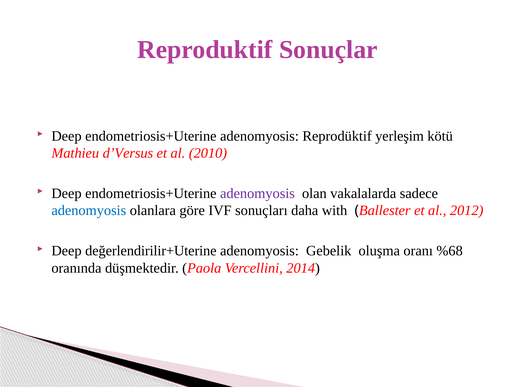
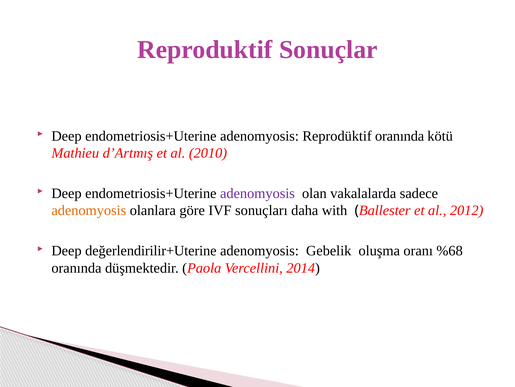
Reprodüktif yerleşim: yerleşim -> oranında
d’Versus: d’Versus -> d’Artmış
adenomyosis at (89, 210) colour: blue -> orange
